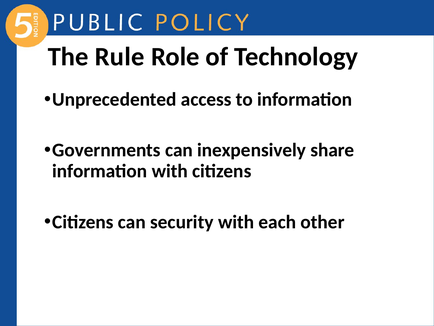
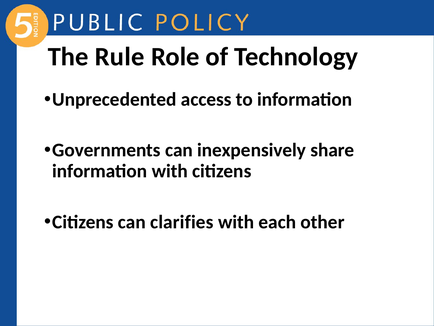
security: security -> clarifies
